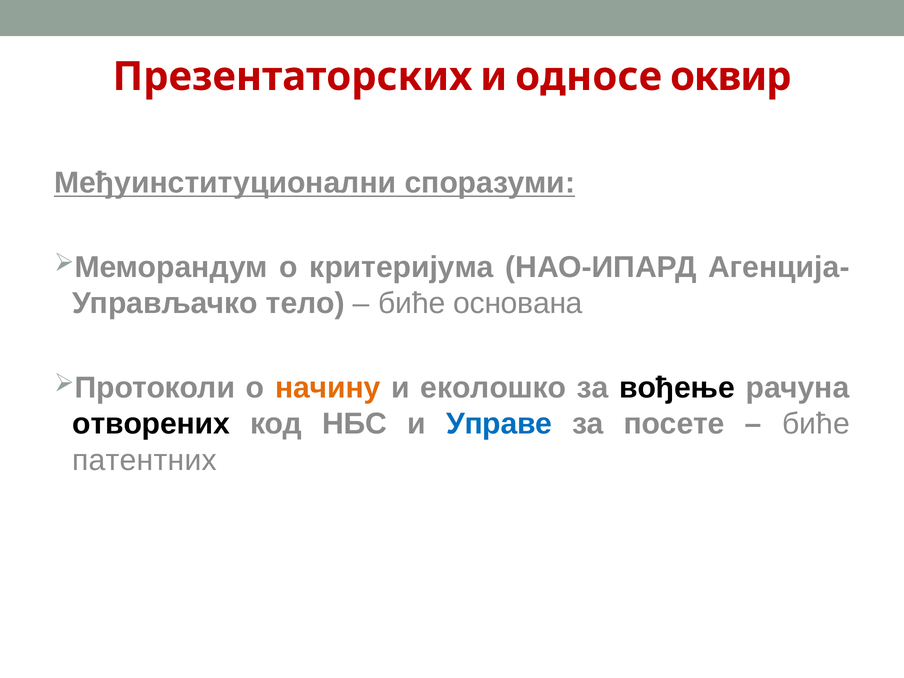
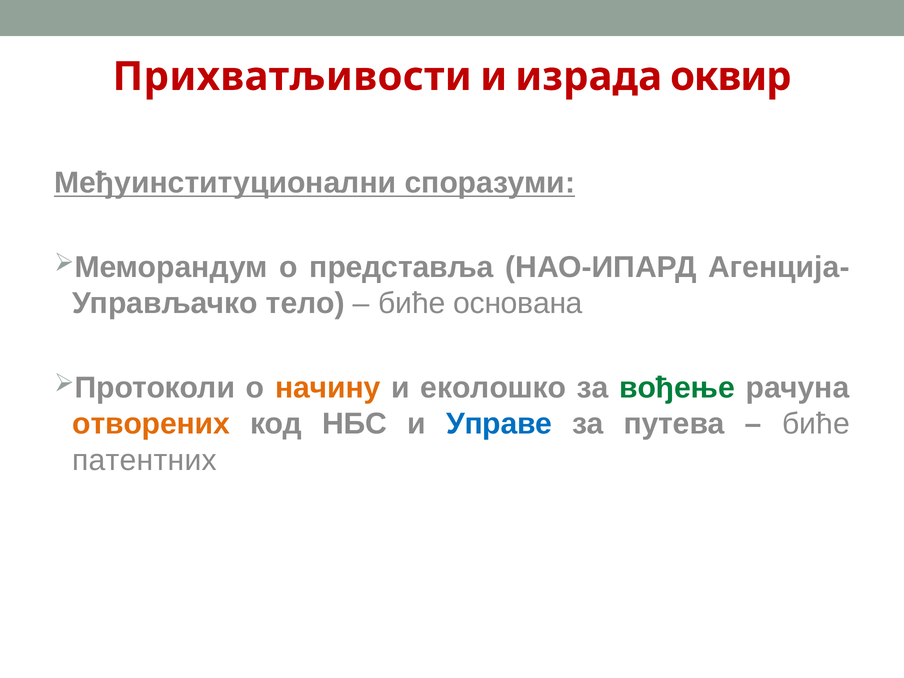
Презентаторских: Презентаторских -> Прихватљивости
односе: односе -> израда
критеријума: критеријума -> представља
вођење colour: black -> green
отворених colour: black -> orange
посете: посете -> путева
